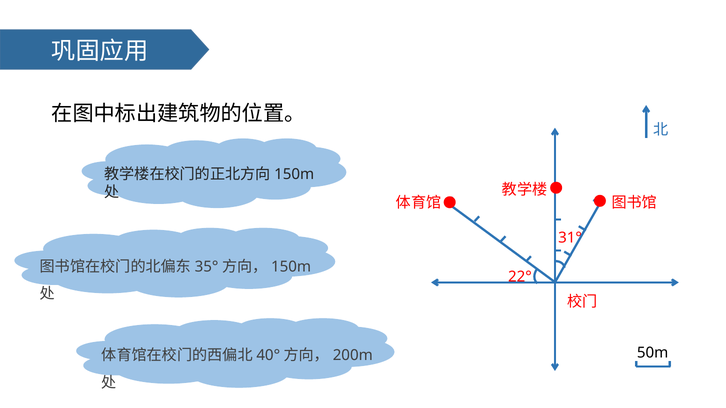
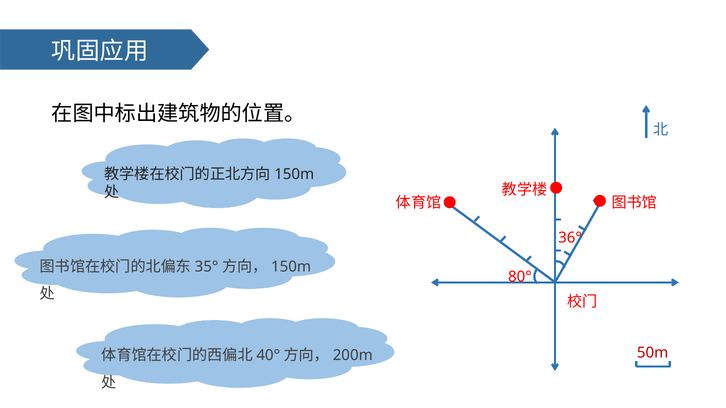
31°: 31° -> 36°
22°: 22° -> 80°
50m colour: black -> red
